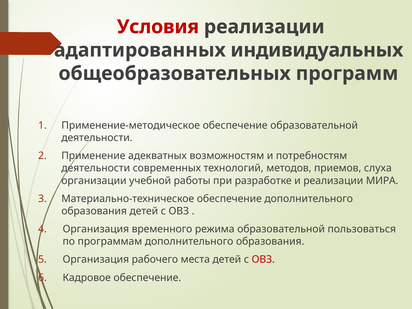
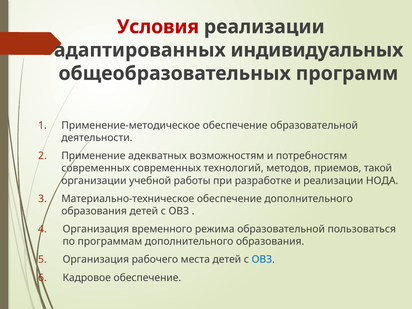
деятельности at (96, 168): деятельности -> современных
слуха: слуха -> такой
МИРА: МИРА -> НОДА
ОВЗ at (263, 260) colour: red -> blue
